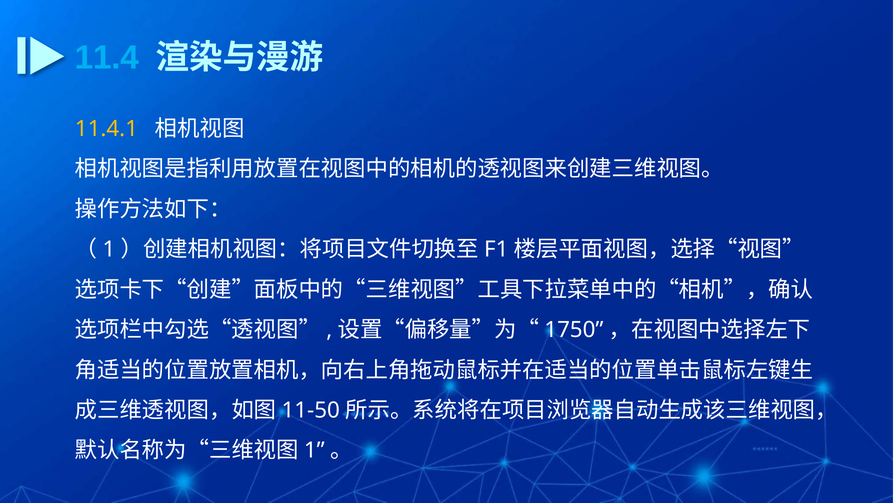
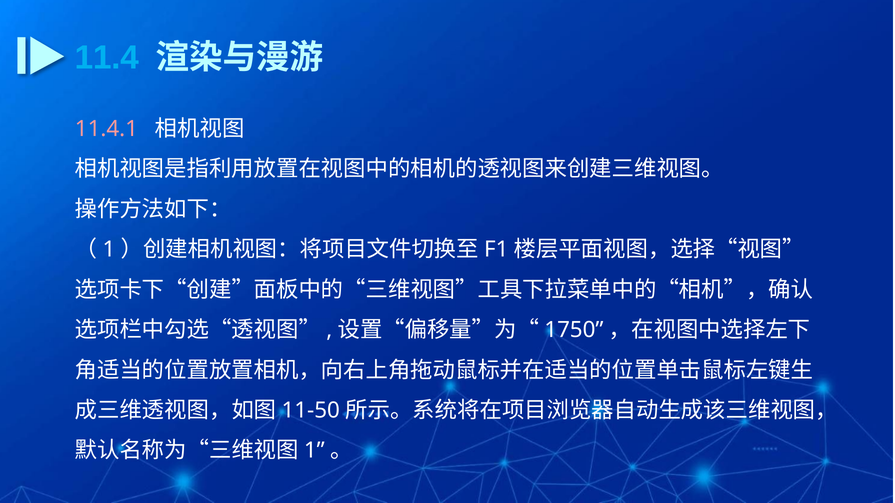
11.4.1 colour: yellow -> pink
